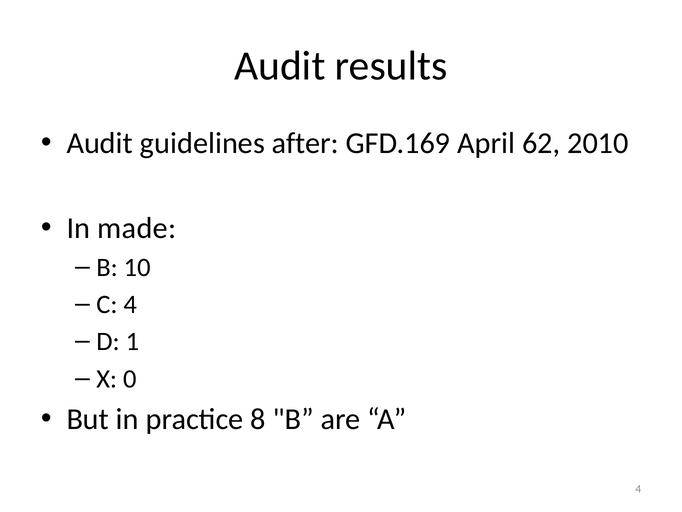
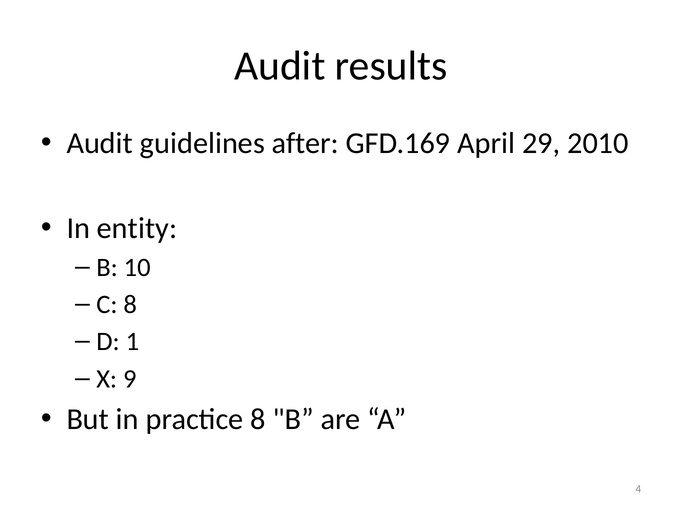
62: 62 -> 29
made: made -> entity
C 4: 4 -> 8
0: 0 -> 9
